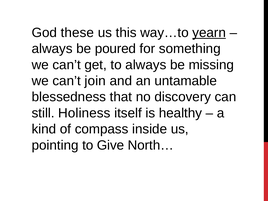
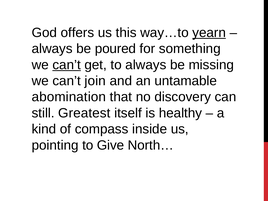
these: these -> offers
can’t at (67, 65) underline: none -> present
blessedness: blessedness -> abomination
Holiness: Holiness -> Greatest
